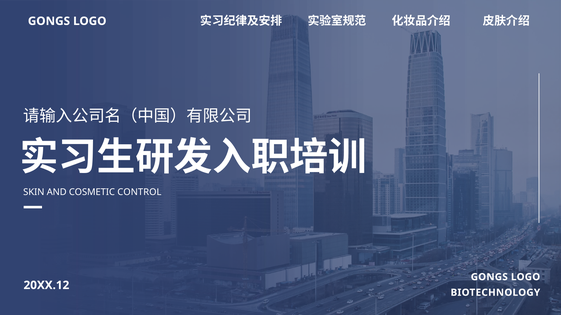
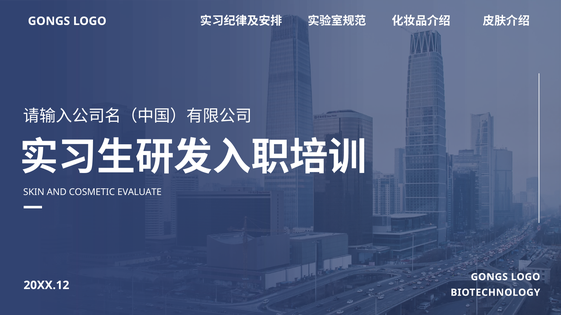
CONTROL: CONTROL -> EVALUATE
